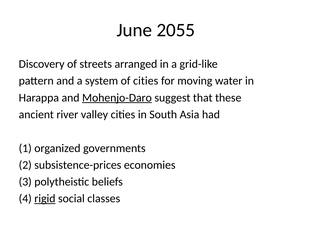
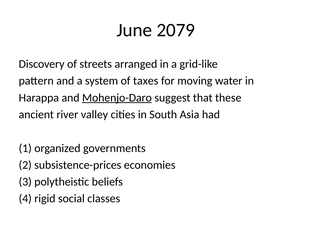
2055: 2055 -> 2079
of cities: cities -> taxes
rigid underline: present -> none
